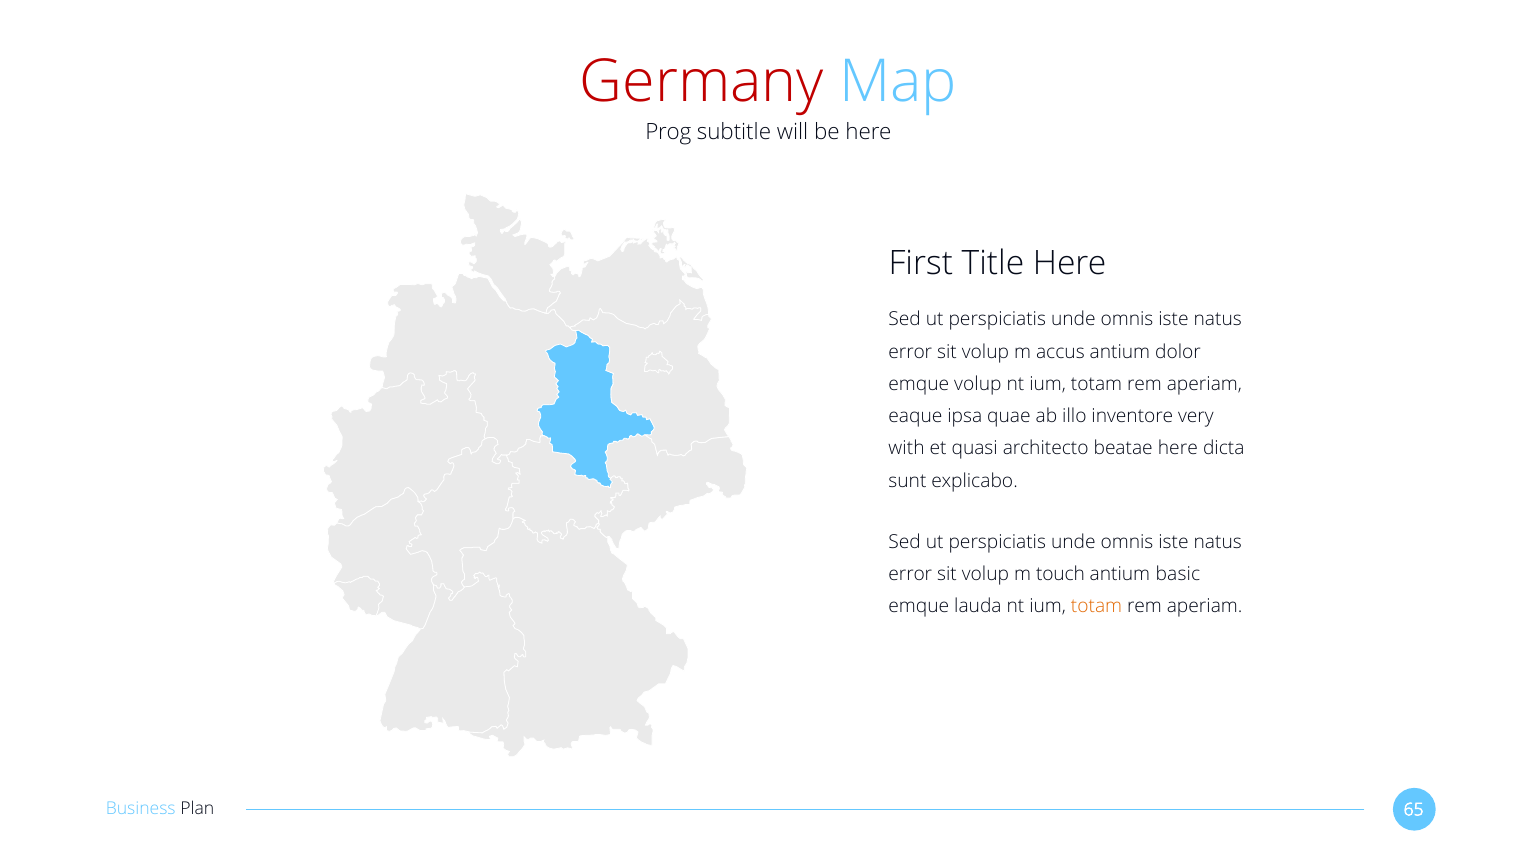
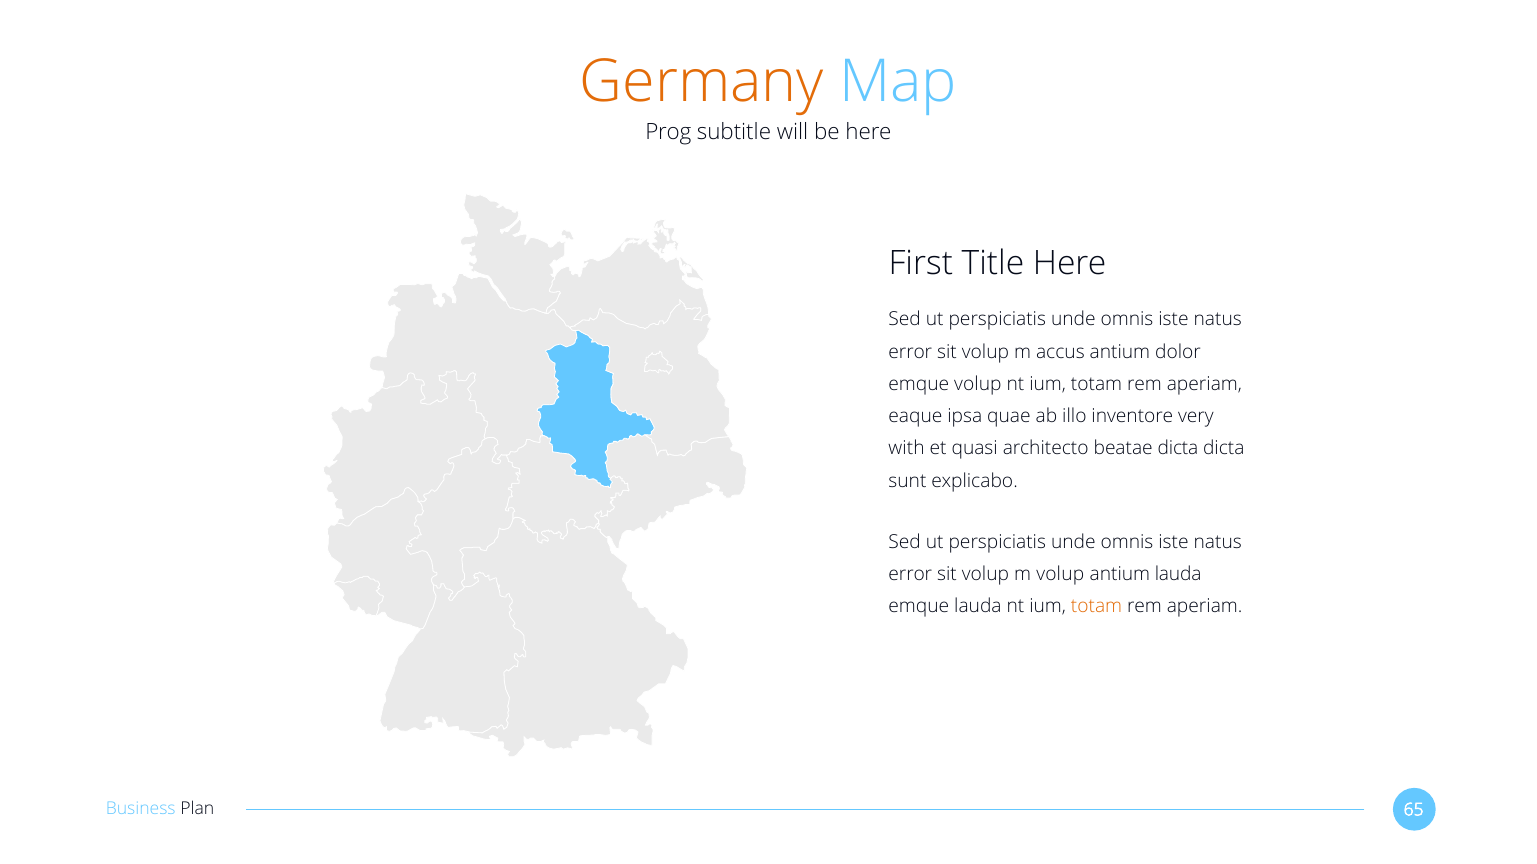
Germany colour: red -> orange
beatae here: here -> dicta
m touch: touch -> volup
antium basic: basic -> lauda
